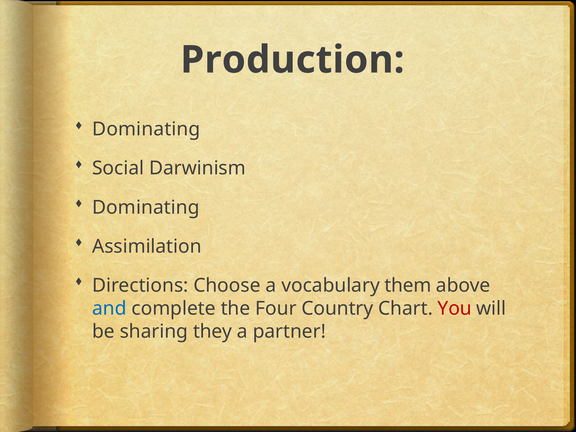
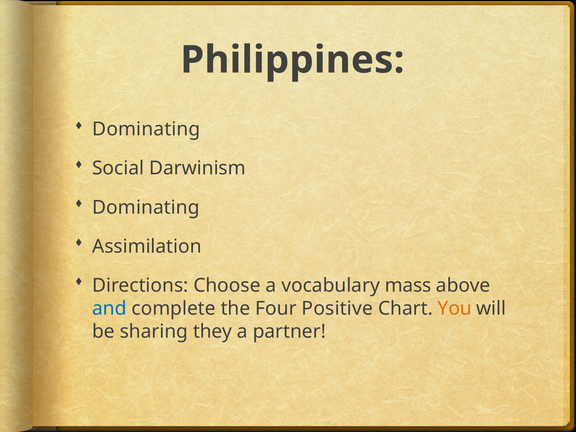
Production: Production -> Philippines
them: them -> mass
Country: Country -> Positive
You colour: red -> orange
